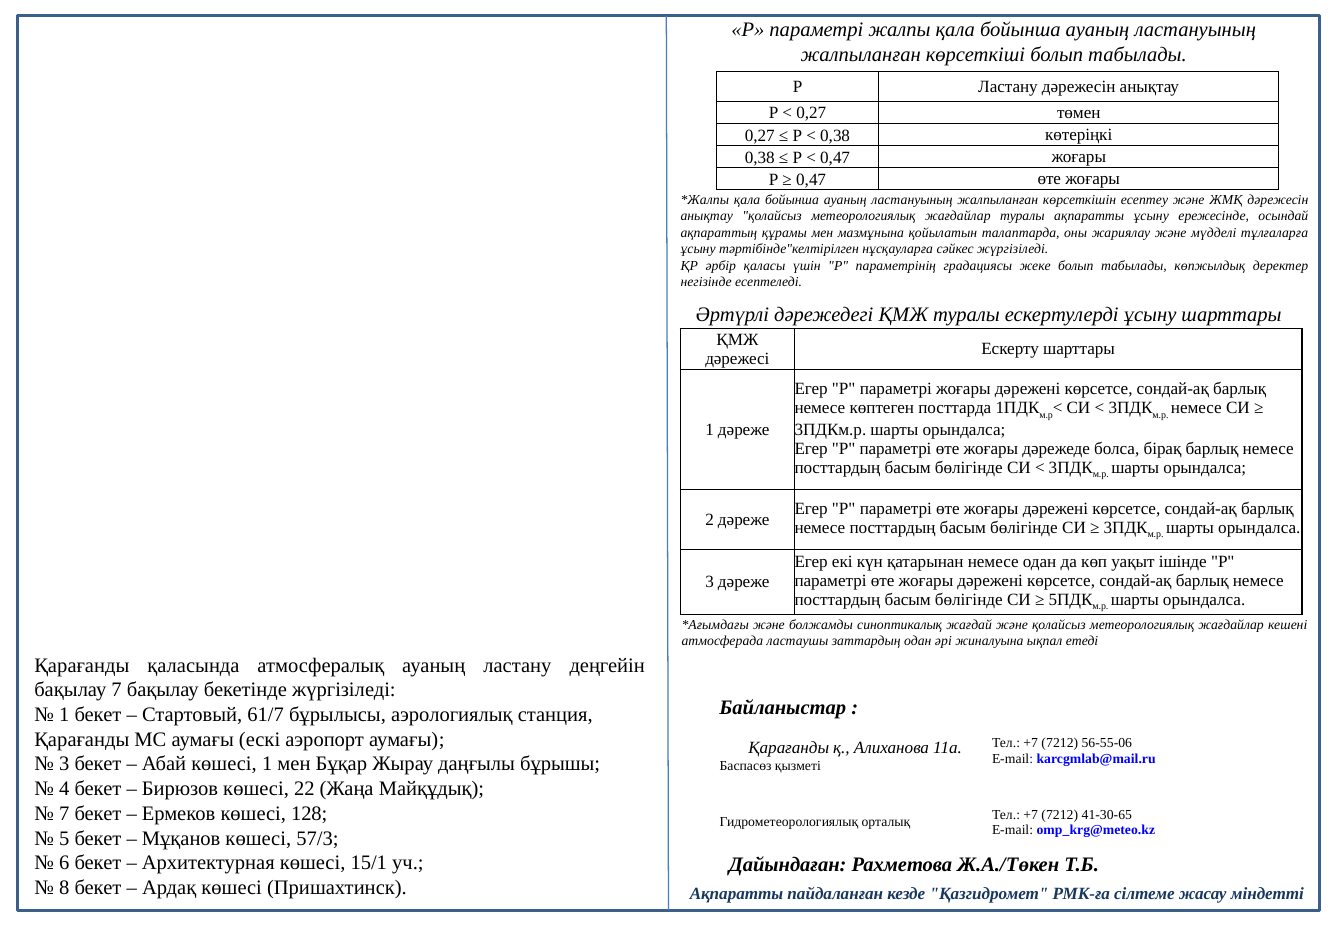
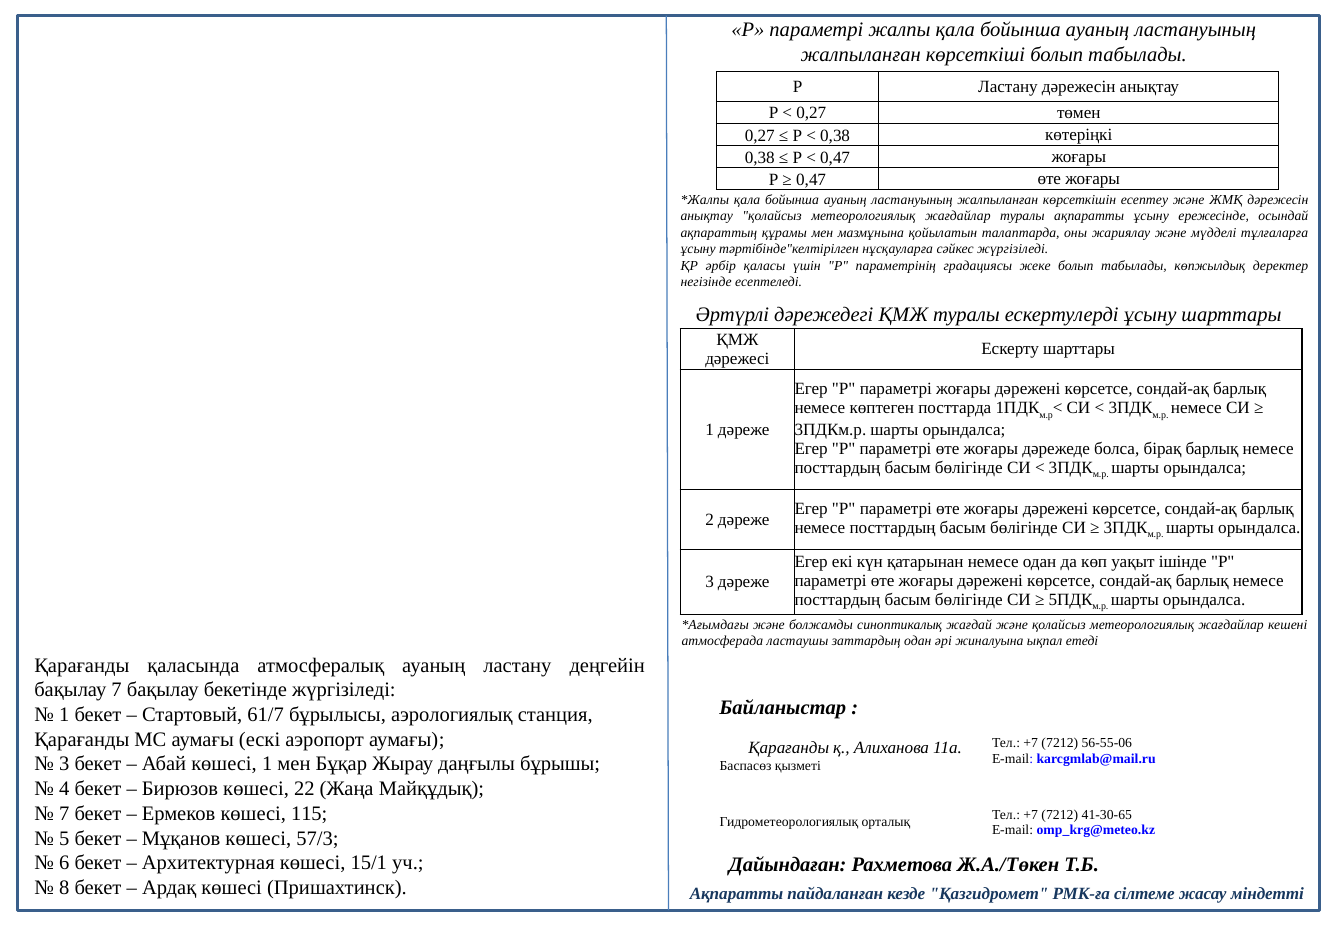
128: 128 -> 115
